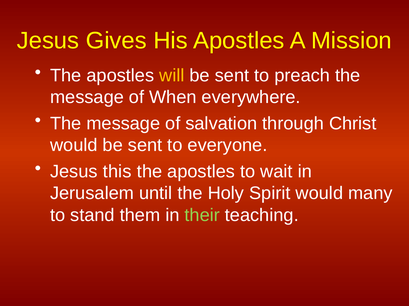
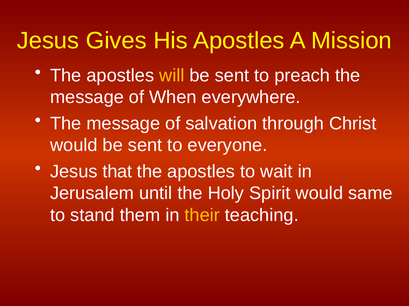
this: this -> that
many: many -> same
their colour: light green -> yellow
